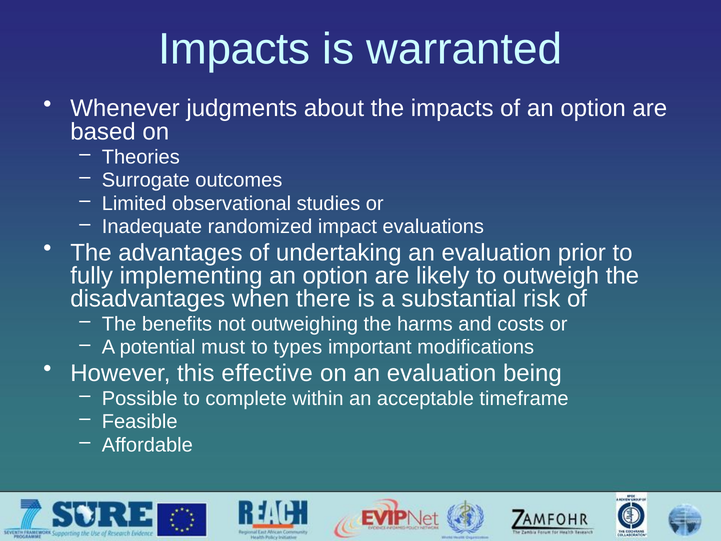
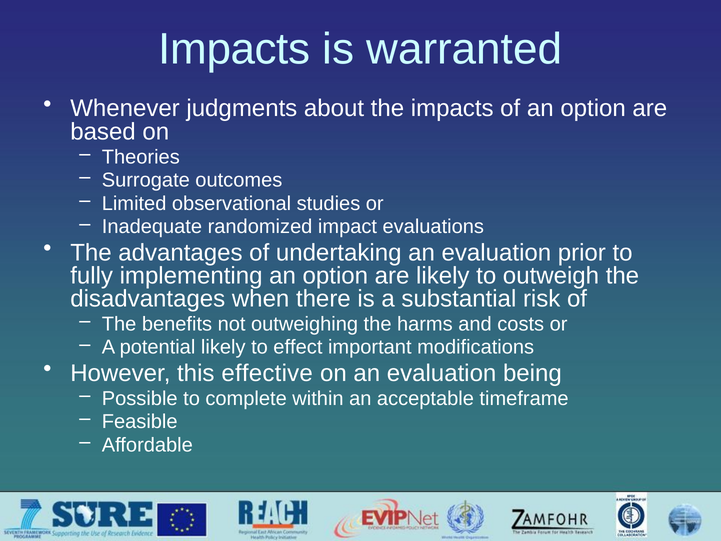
potential must: must -> likely
types: types -> effect
